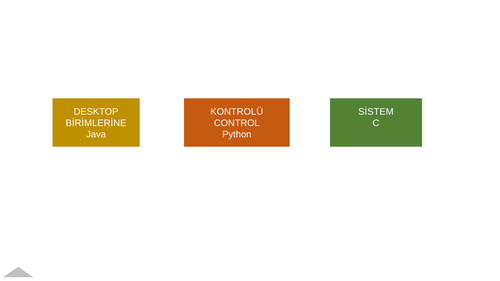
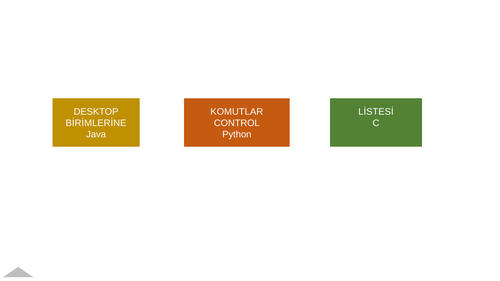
KONTROLÜ: KONTROLÜ -> KOMUTLAR
SİSTEM: SİSTEM -> LİSTESİ
